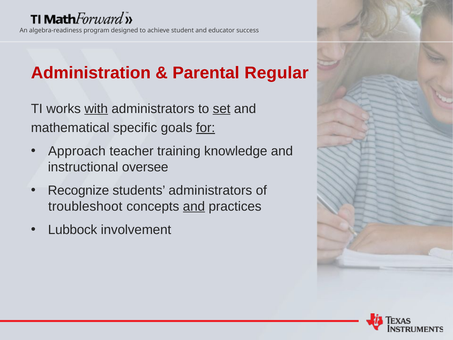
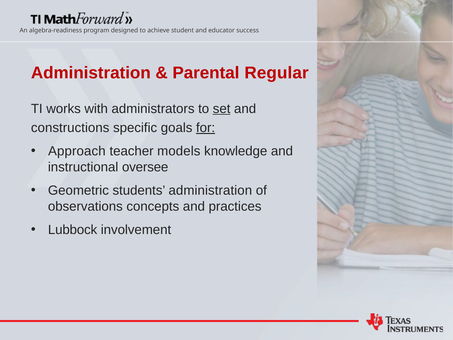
with underline: present -> none
mathematical: mathematical -> constructions
training: training -> models
Recognize: Recognize -> Geometric
students administrators: administrators -> administration
troubleshoot: troubleshoot -> observations
and at (194, 206) underline: present -> none
